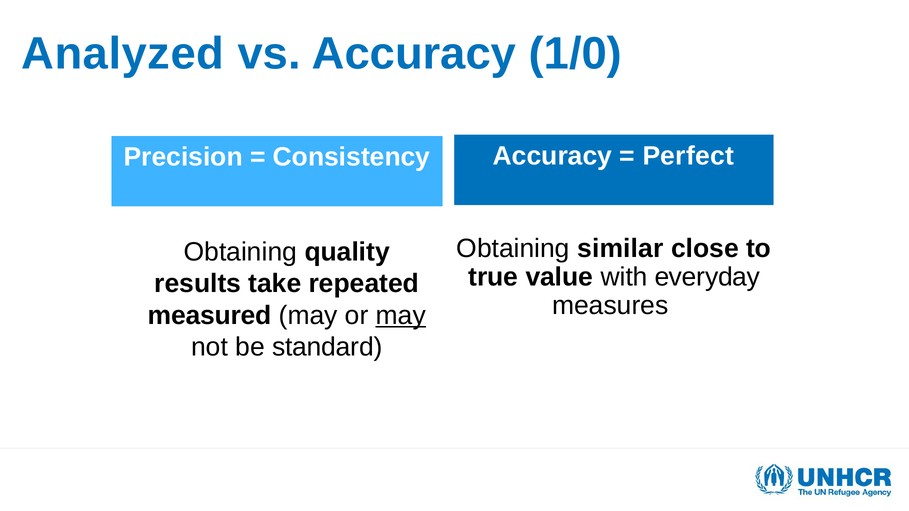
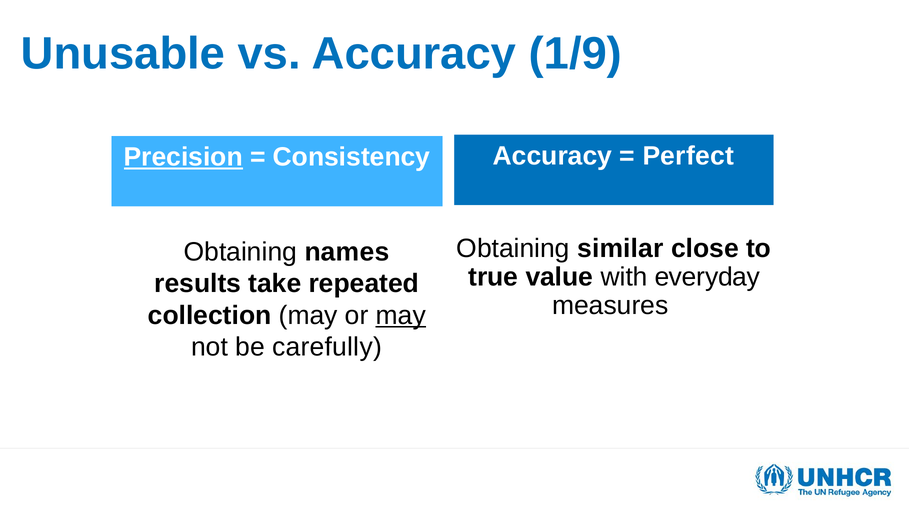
Analyzed: Analyzed -> Unusable
1/0: 1/0 -> 1/9
Precision underline: none -> present
quality: quality -> names
measured: measured -> collection
standard: standard -> carefully
